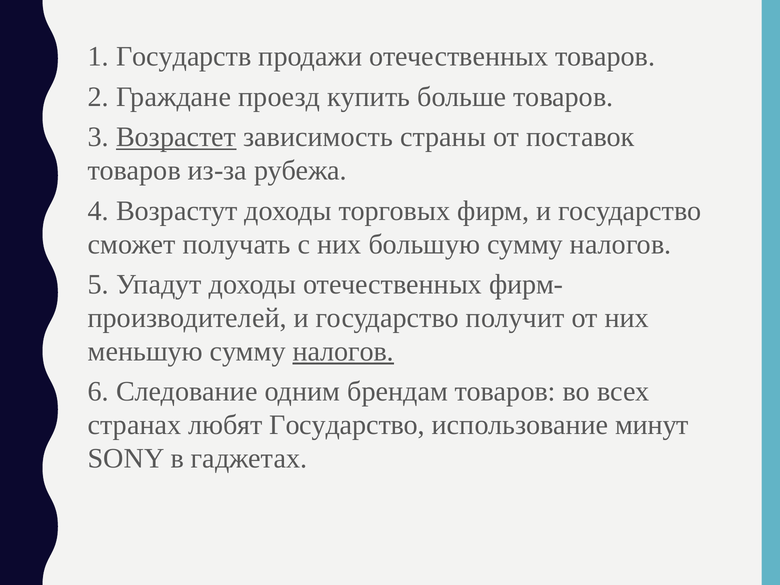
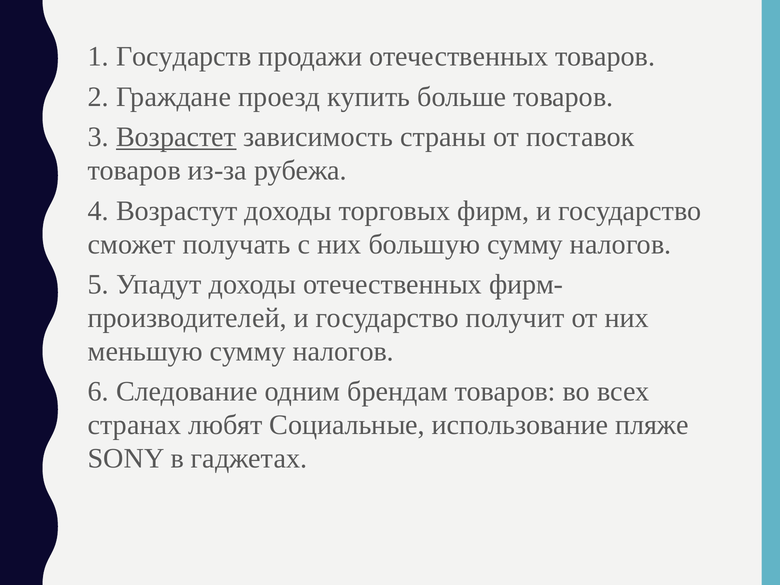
налогов at (343, 351) underline: present -> none
любят Государство: Государство -> Социальные
минут: минут -> пляже
